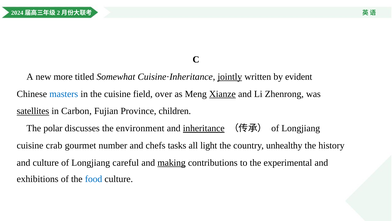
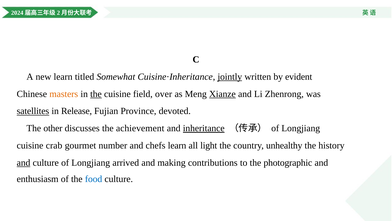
new more: more -> learn
masters colour: blue -> orange
the at (96, 94) underline: none -> present
Carbon: Carbon -> Release
children: children -> devoted
polar: polar -> other
environment: environment -> achievement
chefs tasks: tasks -> learn
and at (24, 162) underline: none -> present
careful: careful -> arrived
making underline: present -> none
experimental: experimental -> photographic
exhibitions: exhibitions -> enthusiasm
